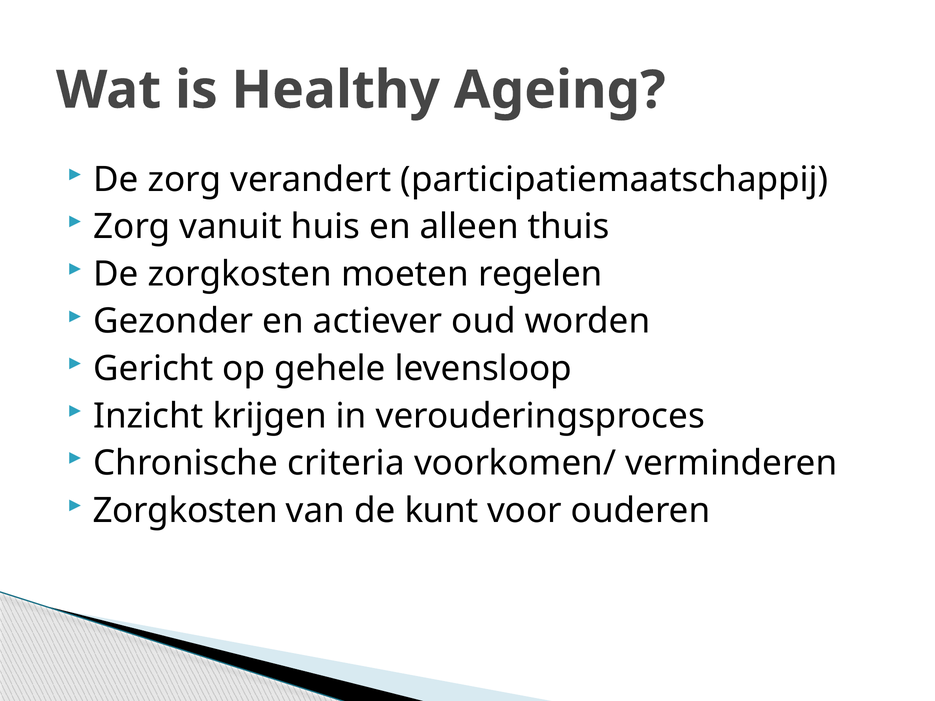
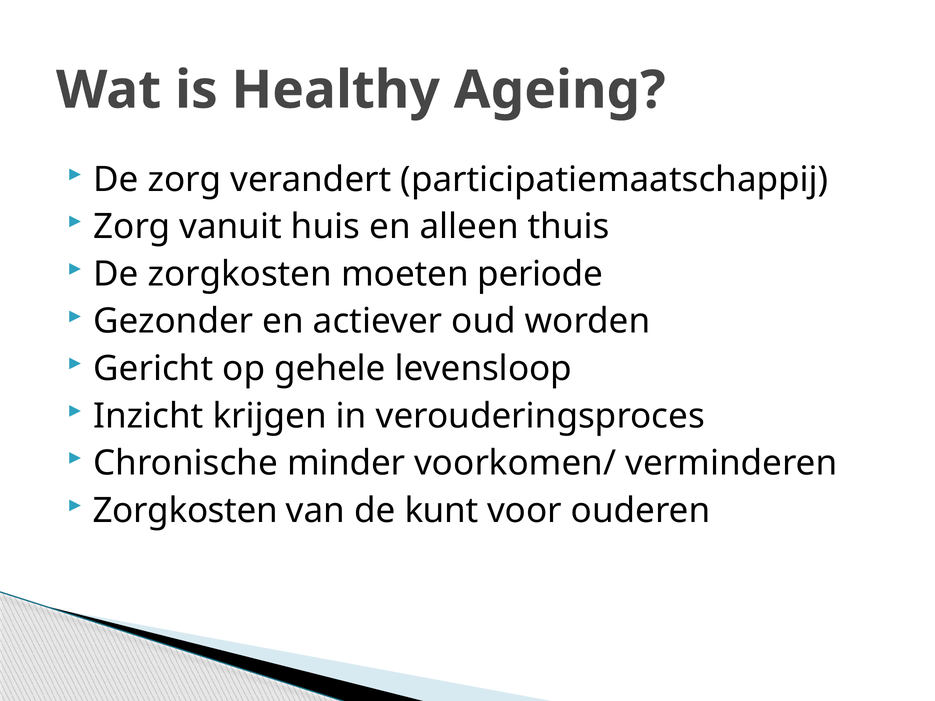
regelen: regelen -> periode
criteria: criteria -> minder
